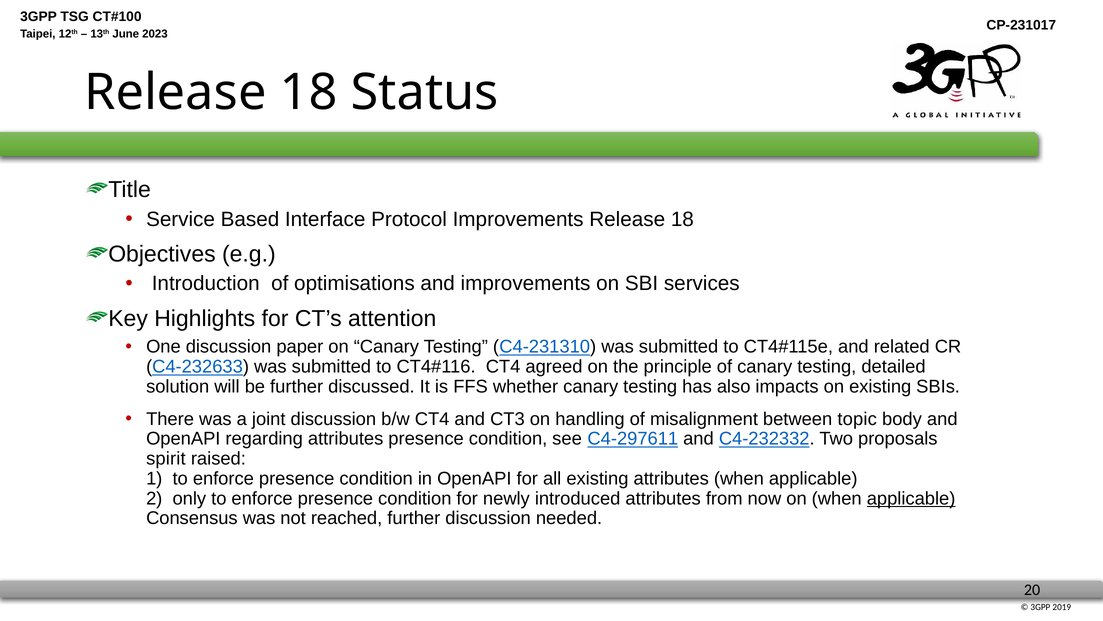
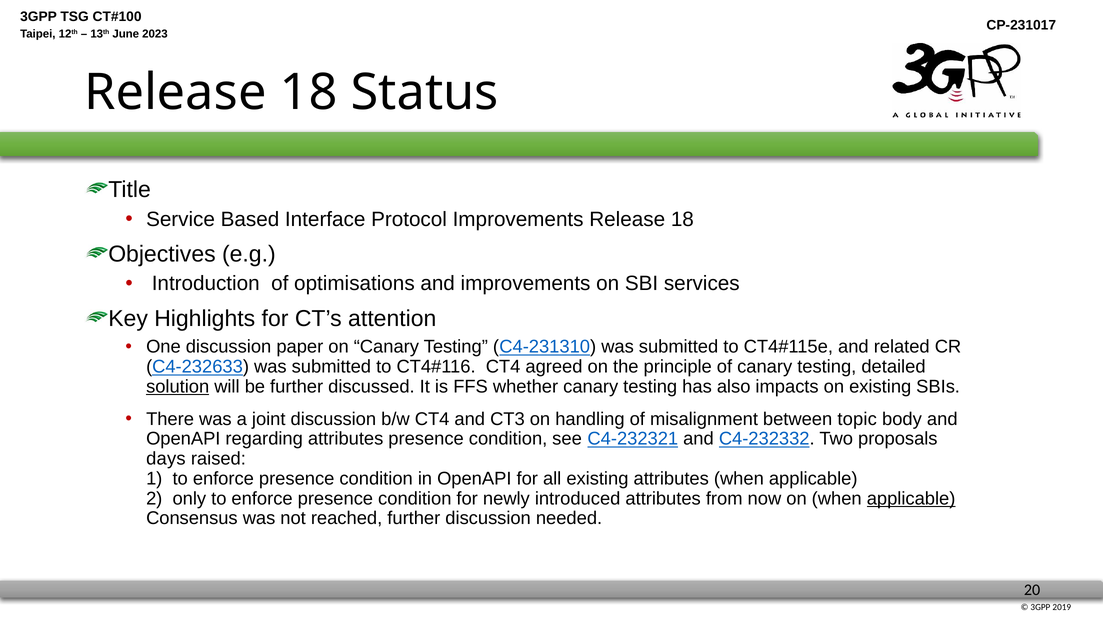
solution underline: none -> present
C4-297611: C4-297611 -> C4-232321
spirit: spirit -> days
